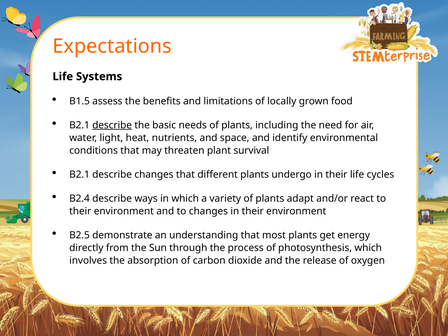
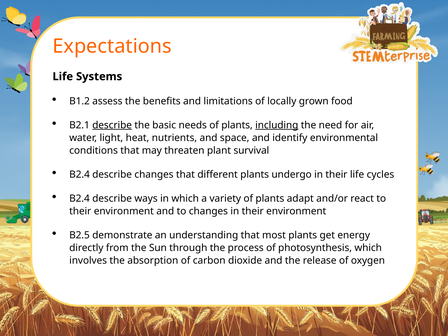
B1.5: B1.5 -> B1.2
including underline: none -> present
B2.1 at (80, 175): B2.1 -> B2.4
